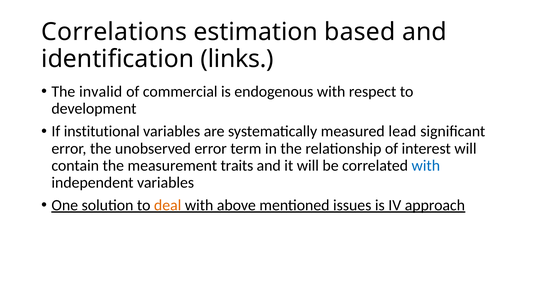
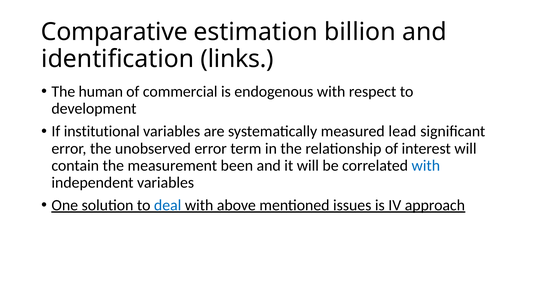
Correlations: Correlations -> Comparative
based: based -> billion
invalid: invalid -> human
traits: traits -> been
deal colour: orange -> blue
